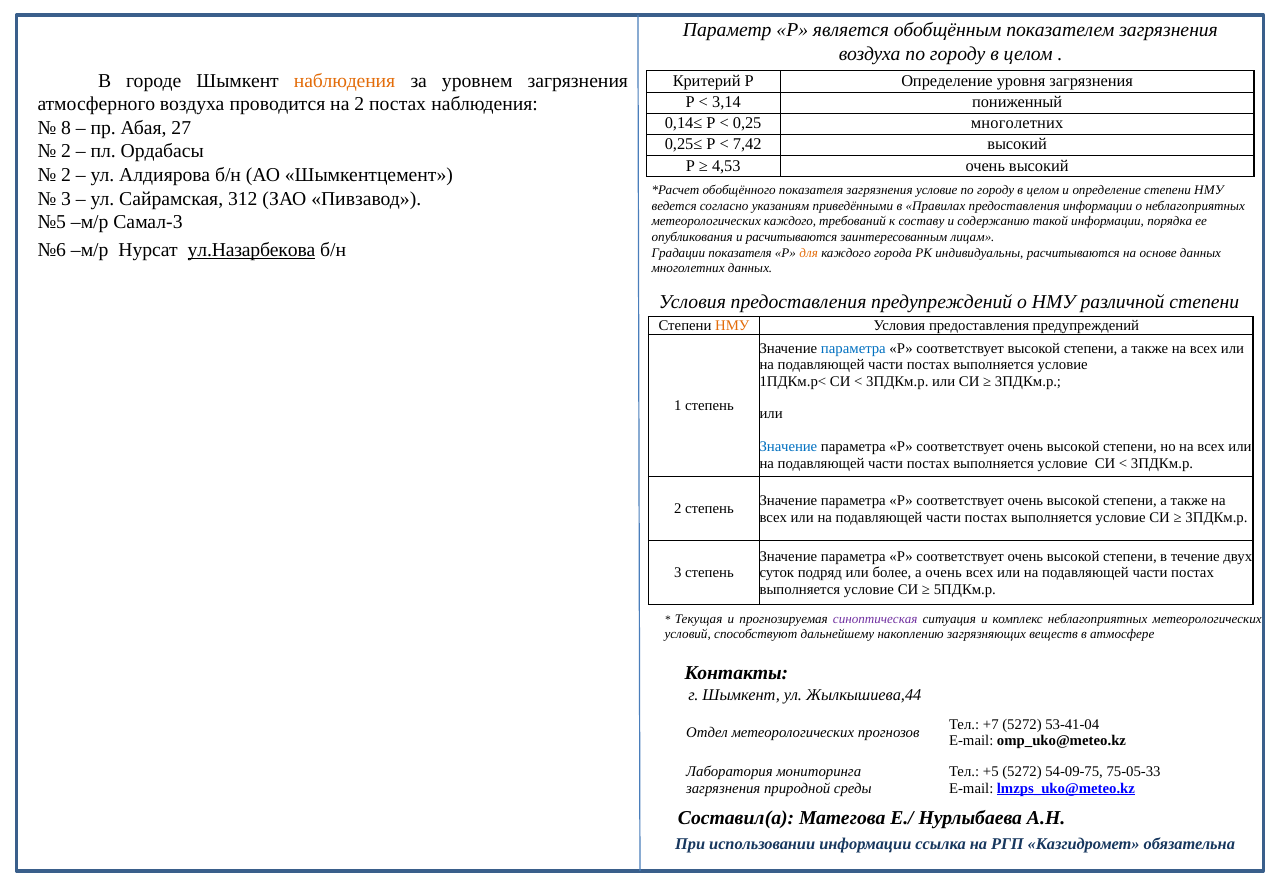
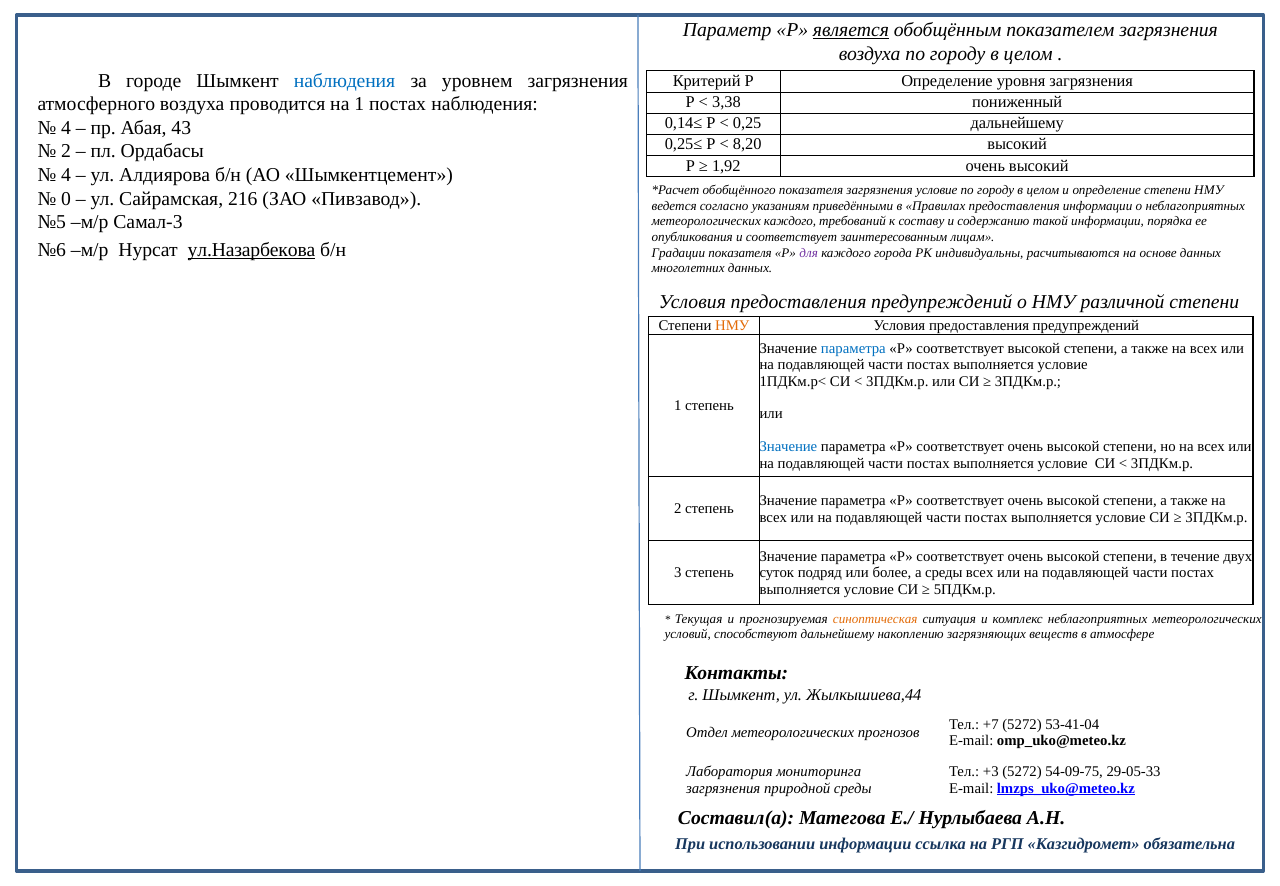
является underline: none -> present
наблюдения at (344, 81) colour: orange -> blue
3,14: 3,14 -> 3,38
на 2: 2 -> 1
0,25 многолетних: многолетних -> дальнейшему
8 at (66, 128): 8 -> 4
27: 27 -> 43
7,42: 7,42 -> 8,20
4,53: 4,53 -> 1,92
2 at (66, 175): 2 -> 4
3 at (66, 199): 3 -> 0
312: 312 -> 216
и расчитываются: расчитываются -> соответствует
для colour: orange -> purple
а очень: очень -> среды
синоптическая colour: purple -> orange
+5: +5 -> +3
75-05-33: 75-05-33 -> 29-05-33
